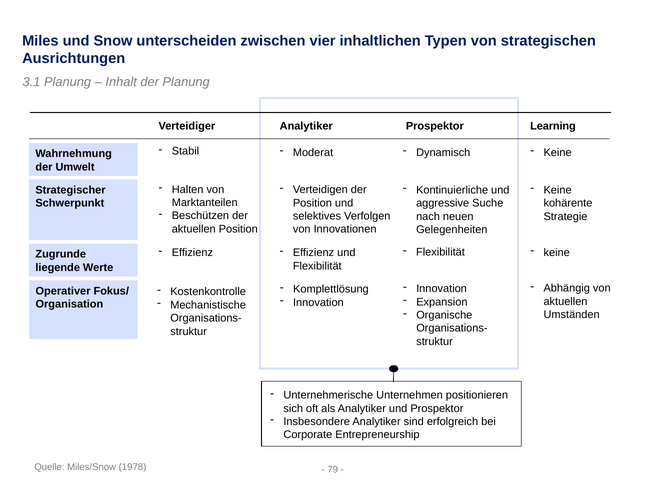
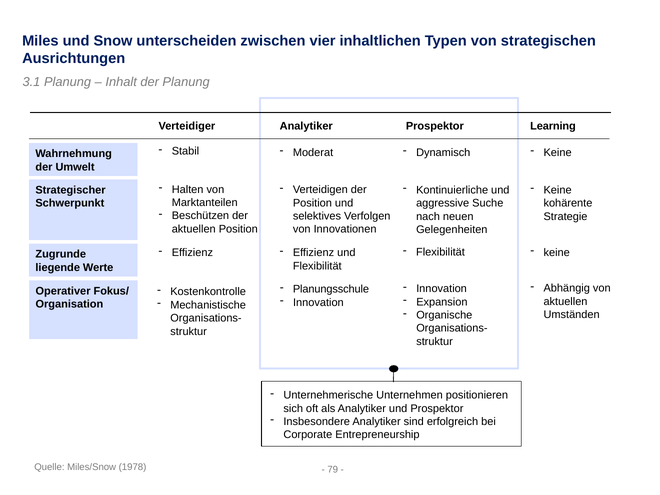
Komplettlösung: Komplettlösung -> Planungsschule
